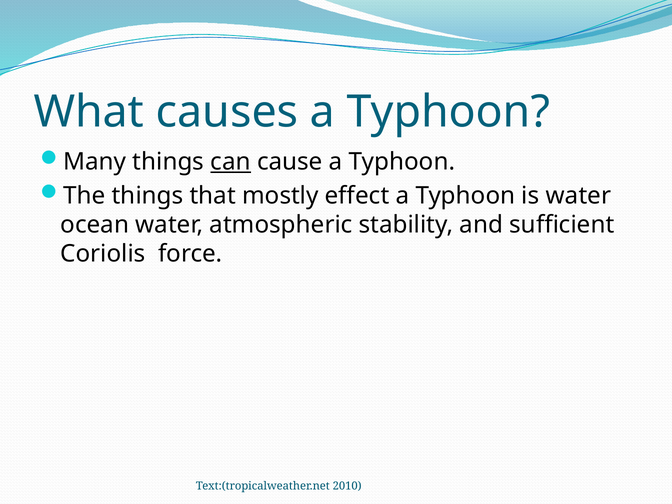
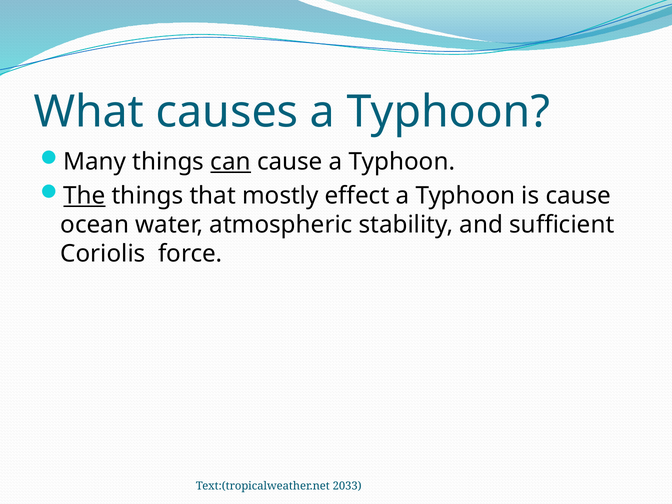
The underline: none -> present
is water: water -> cause
2010: 2010 -> 2033
